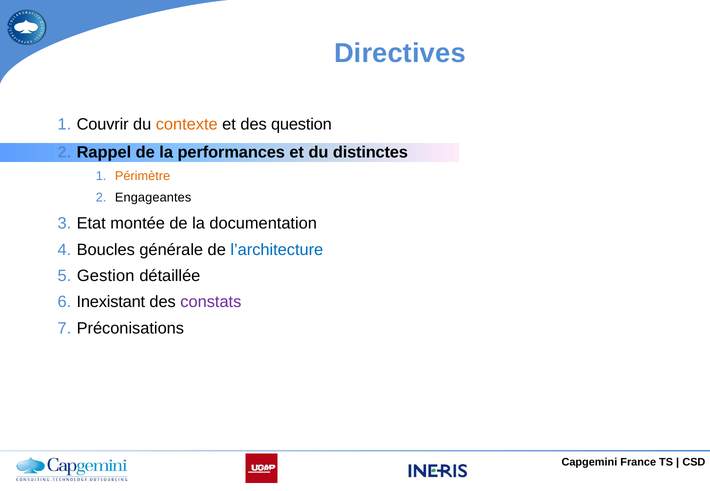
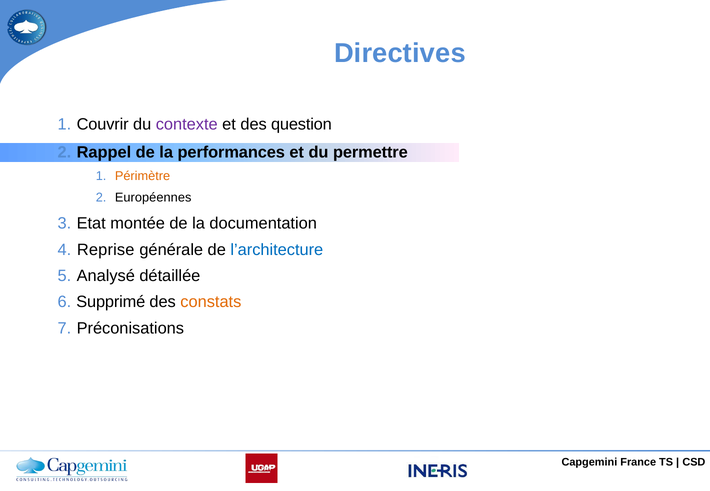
contexte colour: orange -> purple
distinctes: distinctes -> permettre
Engageantes: Engageantes -> Européennes
Boucles: Boucles -> Reprise
Gestion: Gestion -> Analysé
Inexistant: Inexistant -> Supprimé
constats colour: purple -> orange
